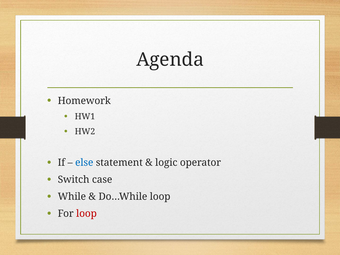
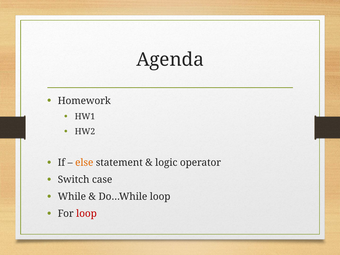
else colour: blue -> orange
